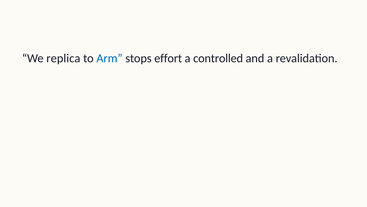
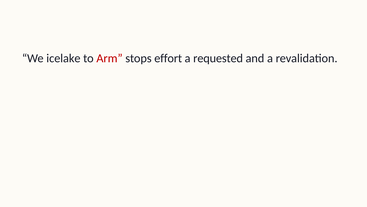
replica: replica -> icelake
Arm colour: blue -> red
controlled: controlled -> requested
